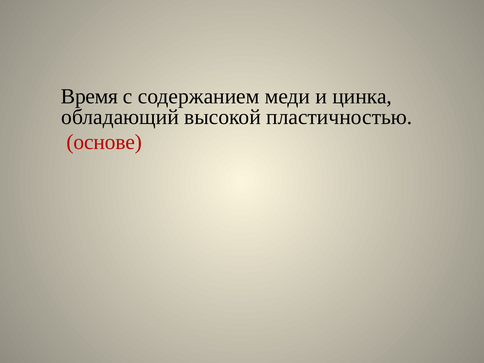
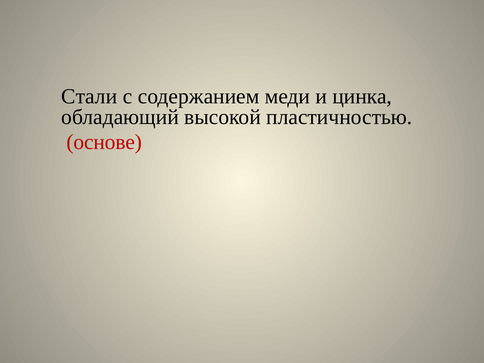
Время: Время -> Стали
